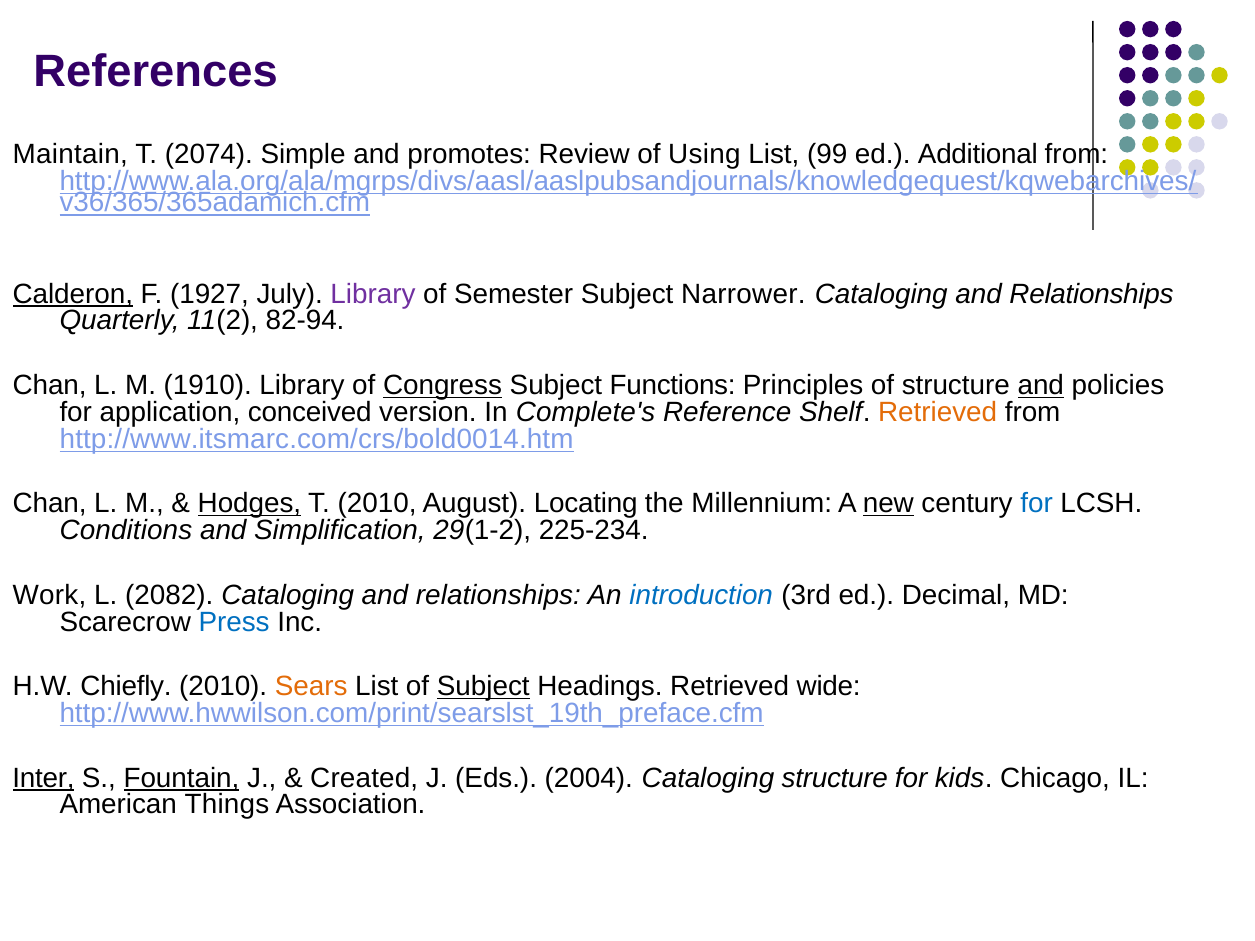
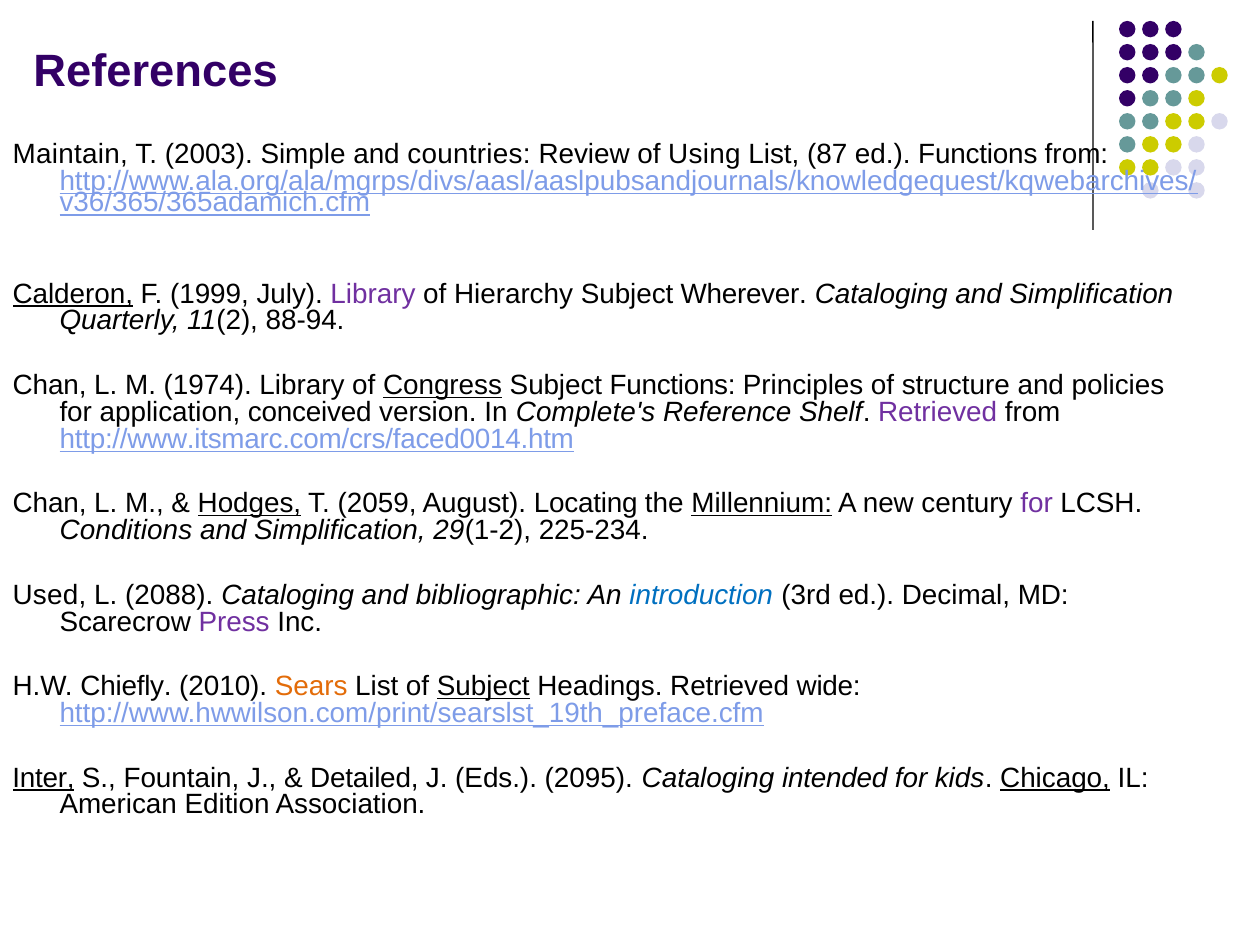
2074: 2074 -> 2003
promotes: promotes -> countries
99: 99 -> 87
ed Additional: Additional -> Functions
1927: 1927 -> 1999
Semester: Semester -> Hierarchy
Narrower: Narrower -> Wherever
Relationships at (1091, 294): Relationships -> Simplification
82-94: 82-94 -> 88-94
1910: 1910 -> 1974
and at (1041, 386) underline: present -> none
Retrieved at (938, 412) colour: orange -> purple
http://www.itsmarc.com/crs/bold0014.htm: http://www.itsmarc.com/crs/bold0014.htm -> http://www.itsmarc.com/crs/faced0014.htm
T 2010: 2010 -> 2059
Millennium underline: none -> present
new underline: present -> none
for at (1037, 504) colour: blue -> purple
Work: Work -> Used
2082: 2082 -> 2088
relationships at (498, 595): relationships -> bibliographic
Press colour: blue -> purple
Fountain underline: present -> none
Created: Created -> Detailed
2004: 2004 -> 2095
Cataloging structure: structure -> intended
Chicago underline: none -> present
Things: Things -> Edition
